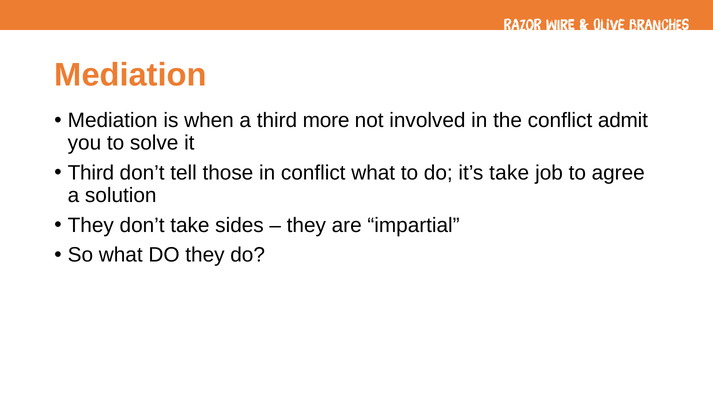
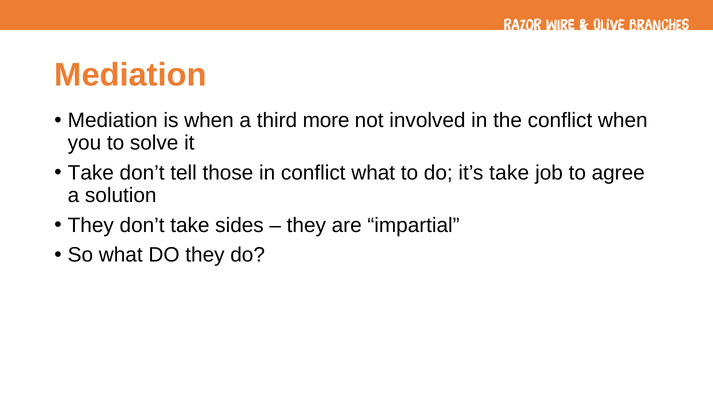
conflict admit: admit -> when
Third at (91, 173): Third -> Take
